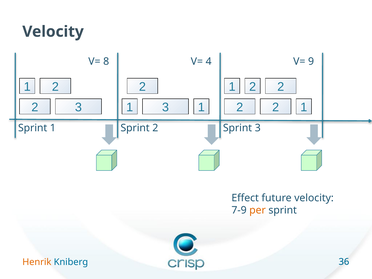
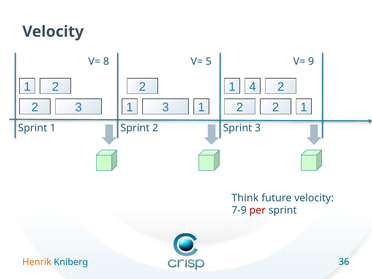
4: 4 -> 5
2 at (253, 87): 2 -> 4
Effect: Effect -> Think
per colour: orange -> red
